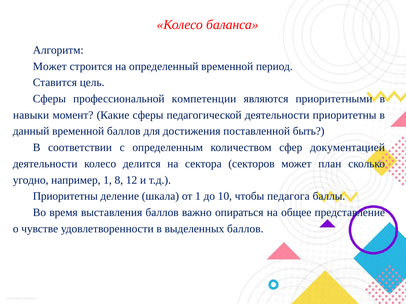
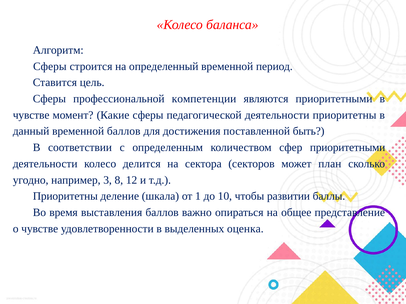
Может at (50, 66): Может -> Сферы
навыки at (31, 115): навыки -> чувстве
сфер документацией: документацией -> приоритетными
например 1: 1 -> 3
педагога: педагога -> развитии
выделенных баллов: баллов -> оценка
